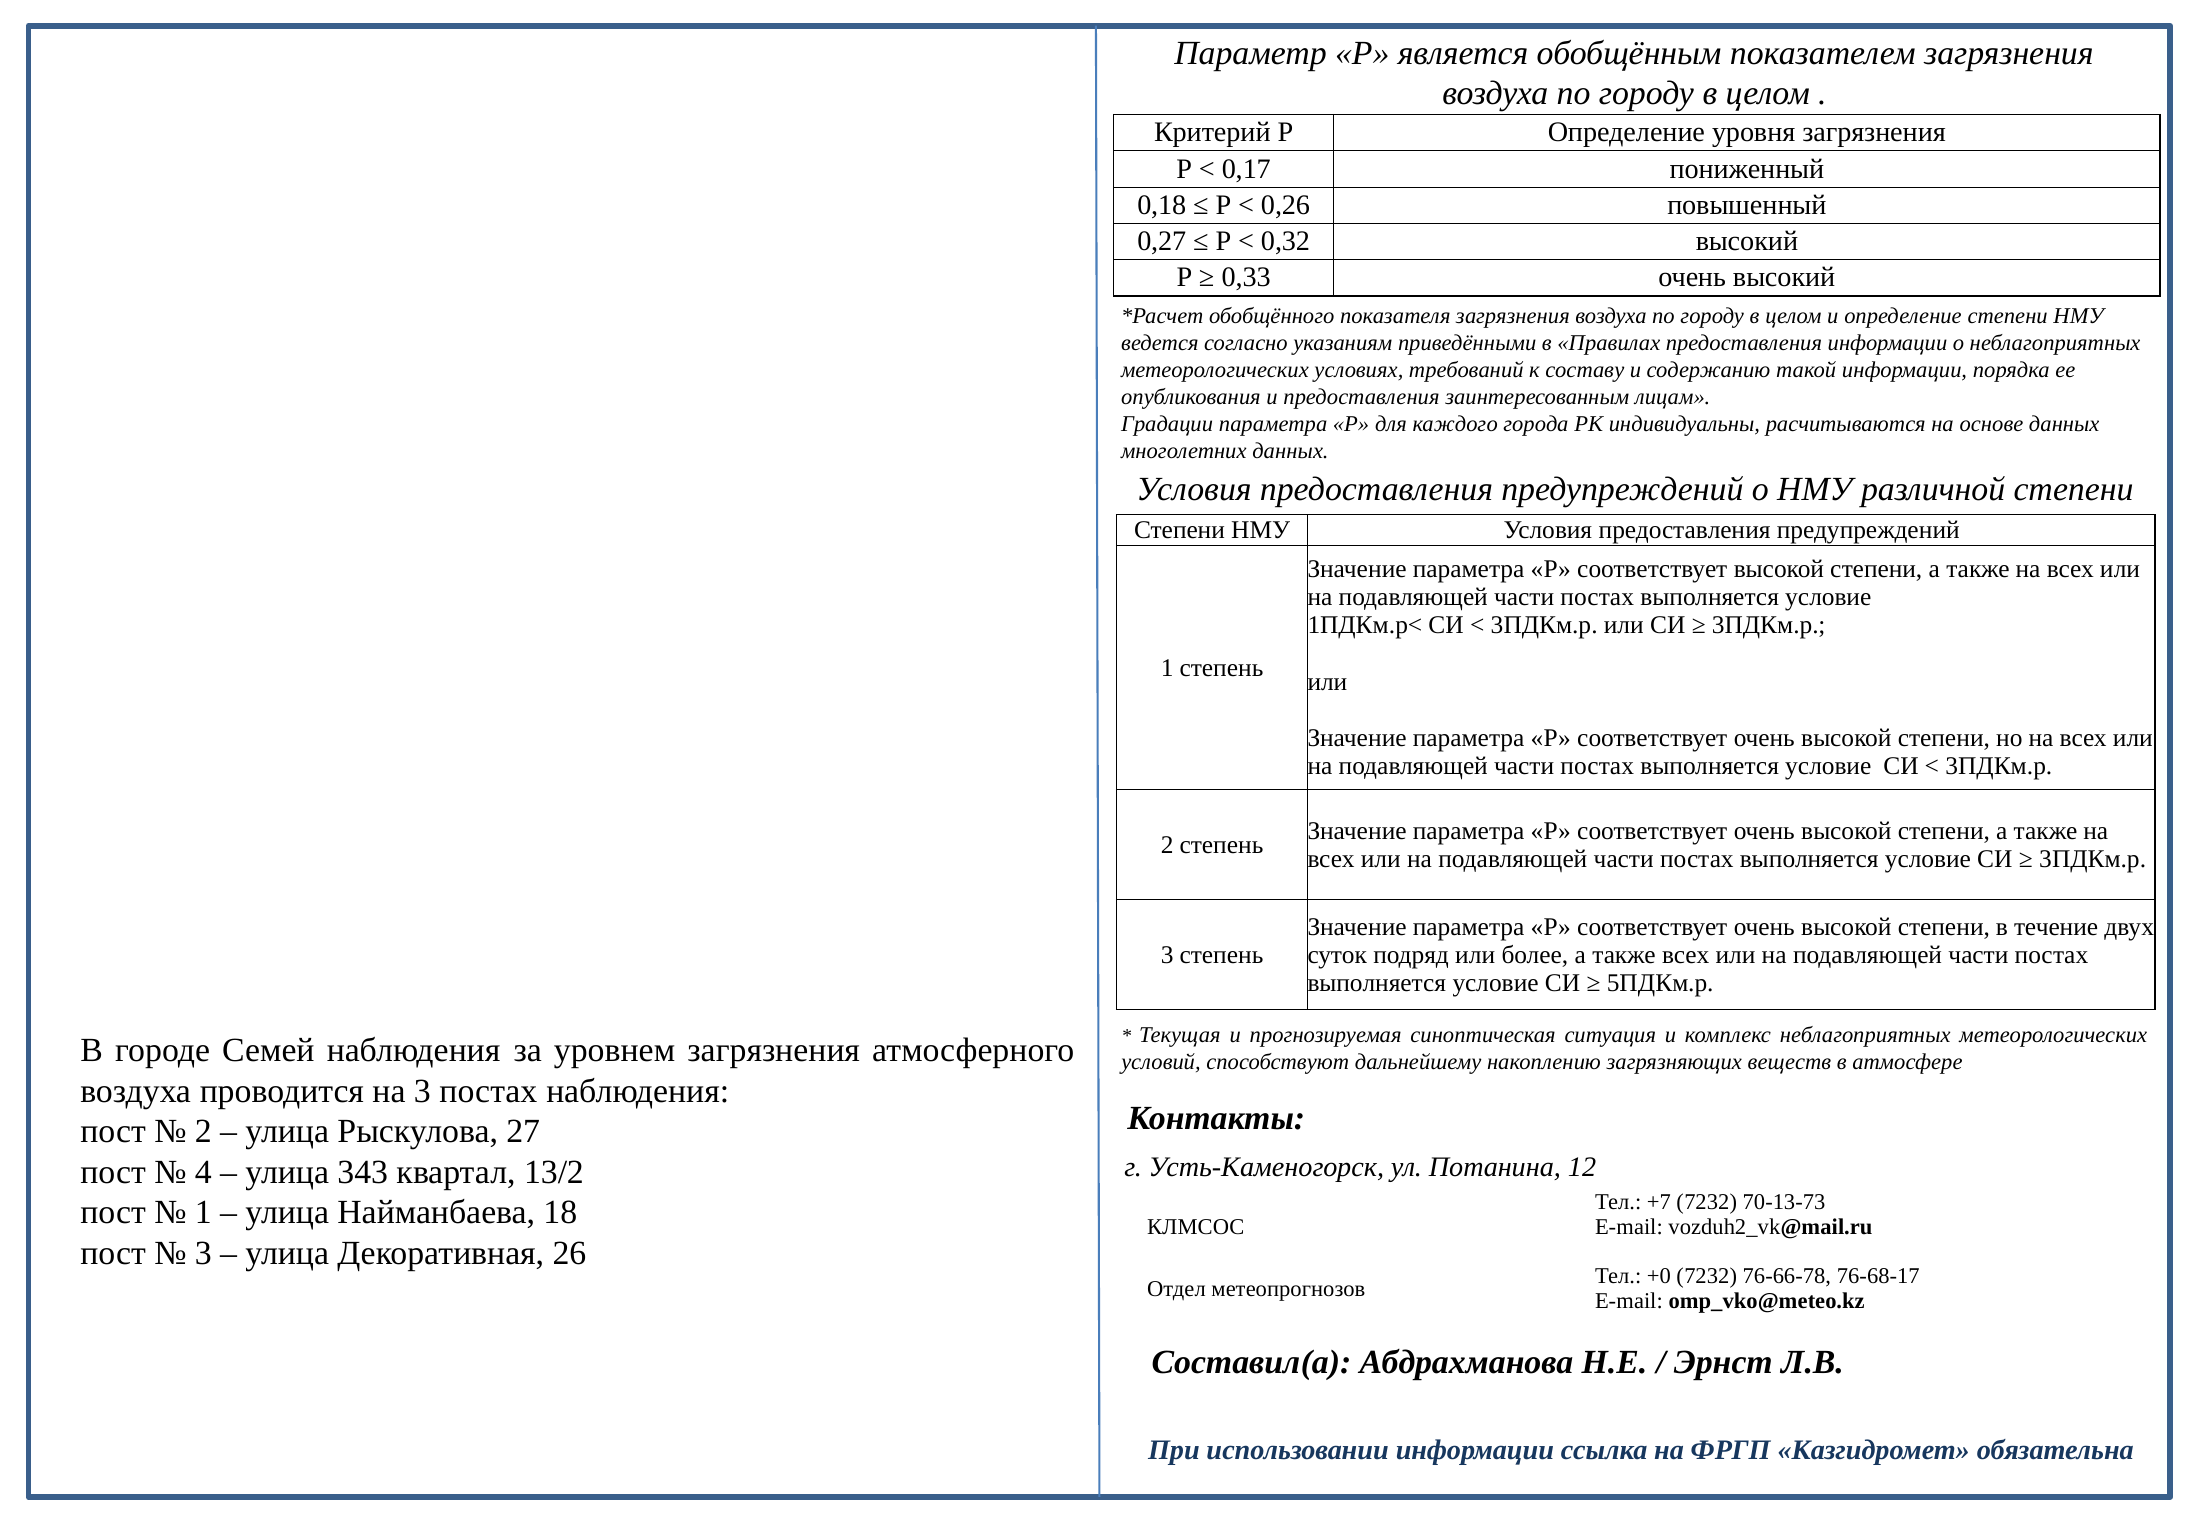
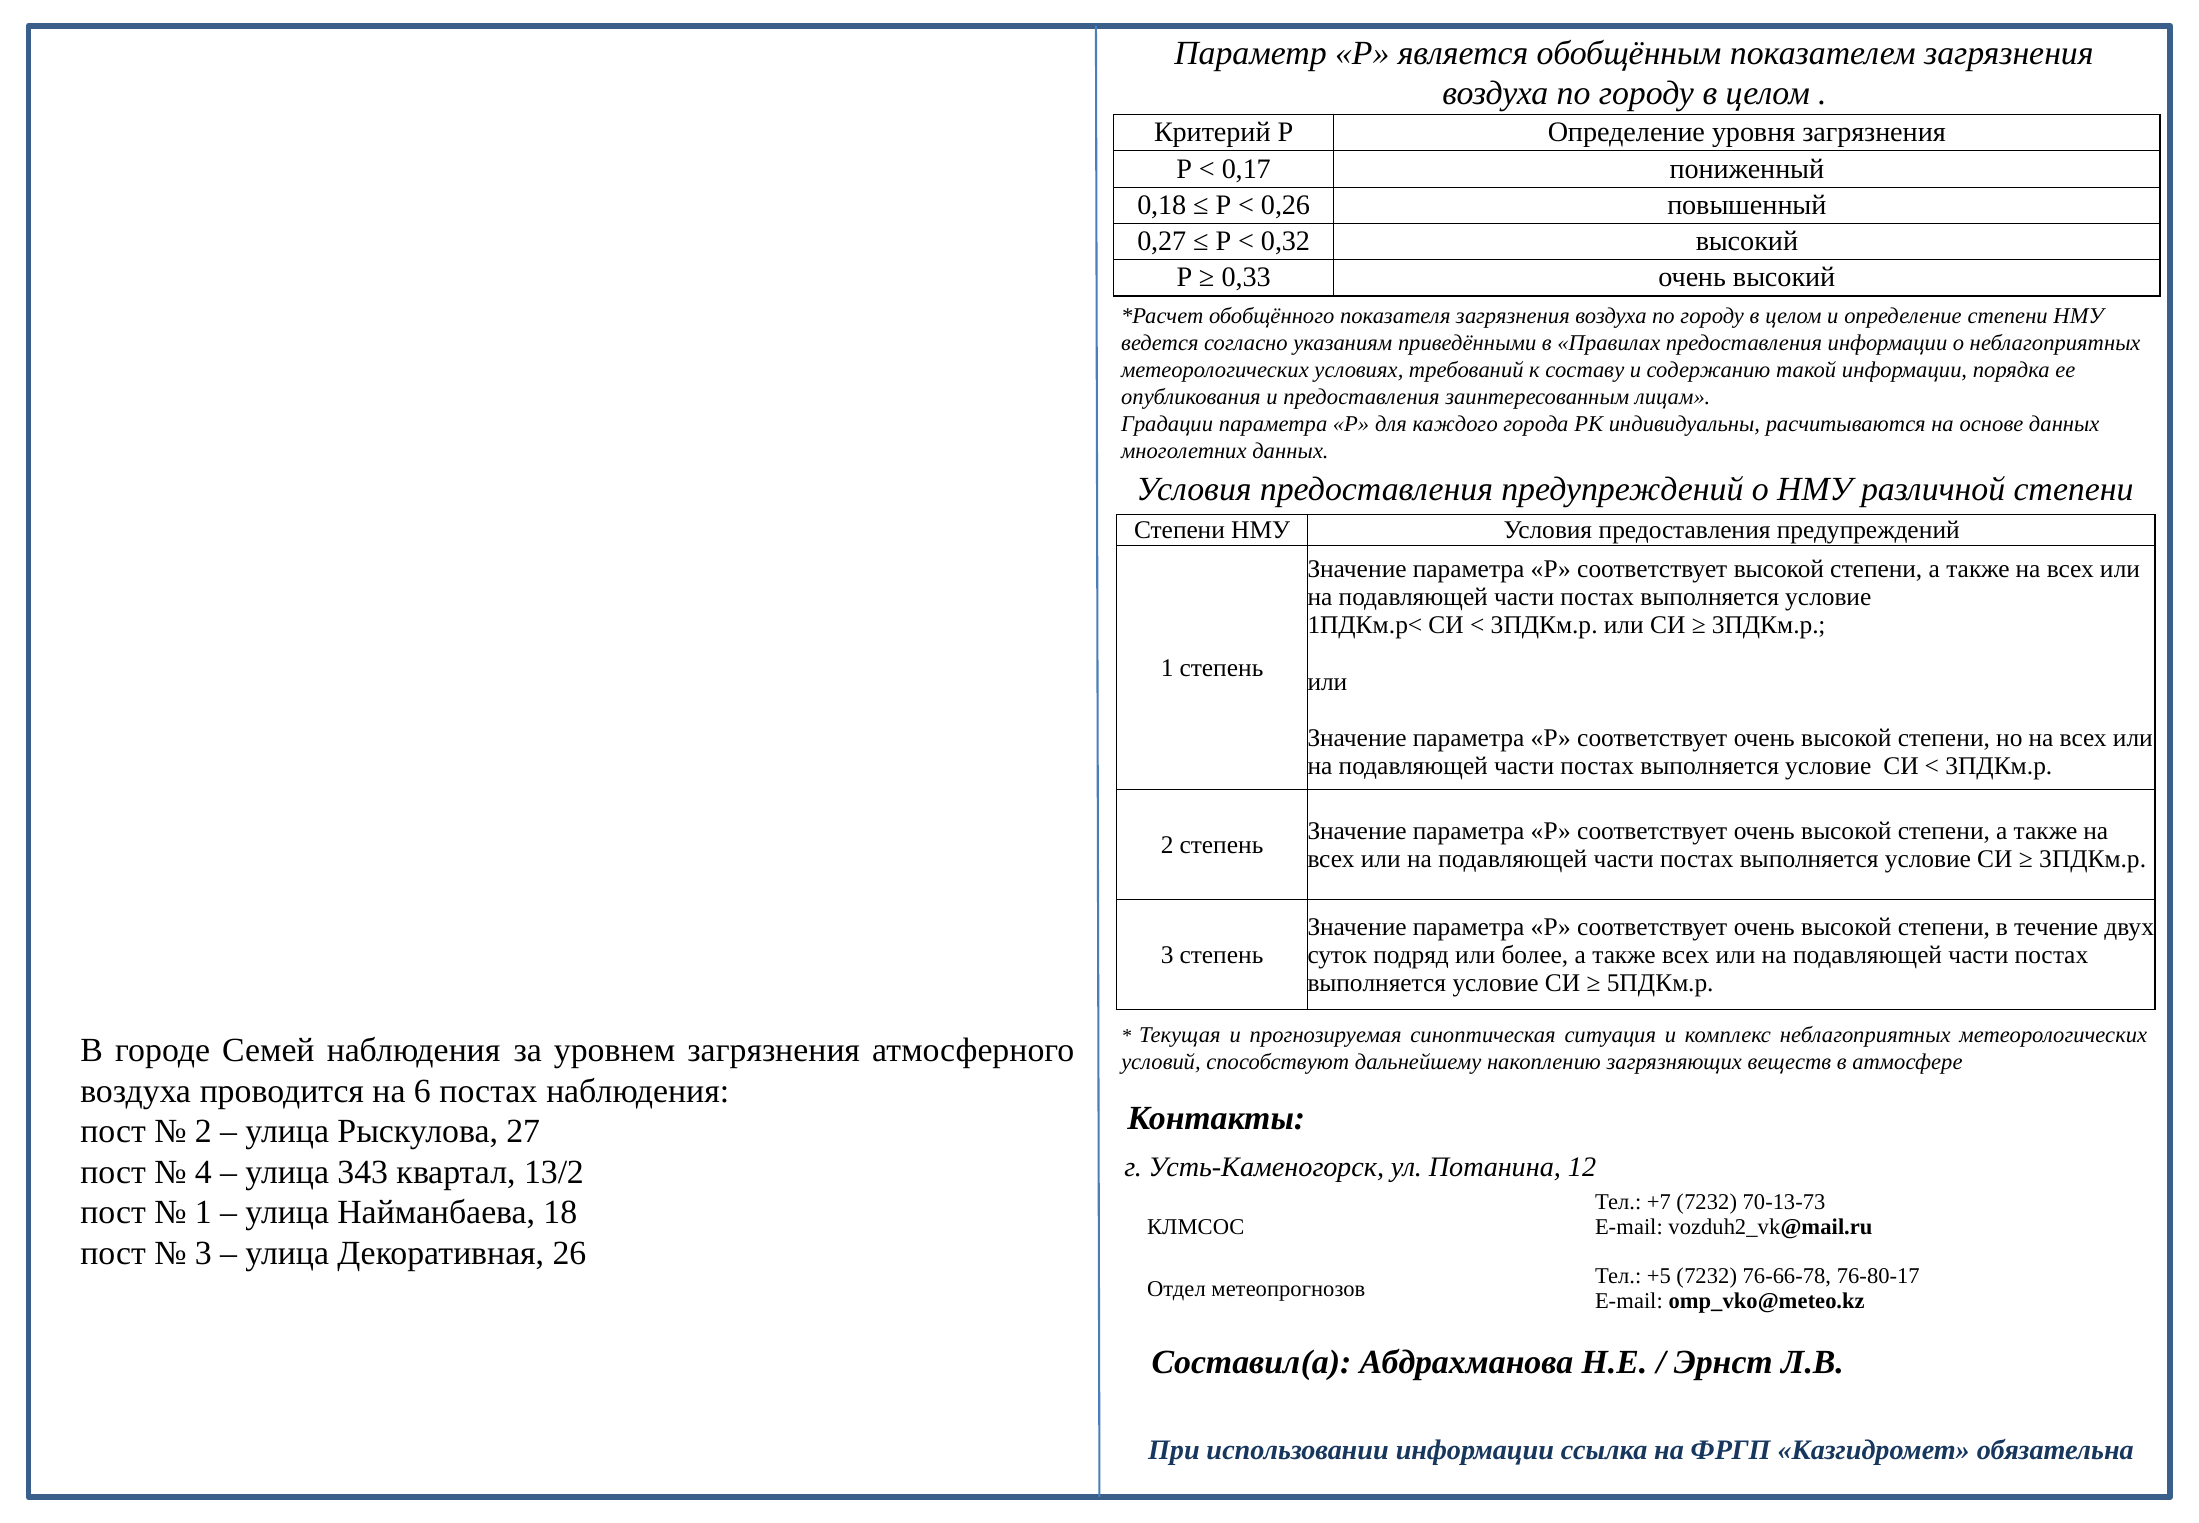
на 3: 3 -> 6
+0: +0 -> +5
76-68-17: 76-68-17 -> 76-80-17
